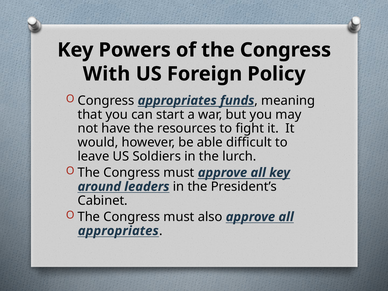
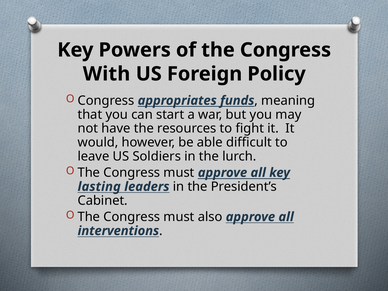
around: around -> lasting
appropriates at (118, 231): appropriates -> interventions
